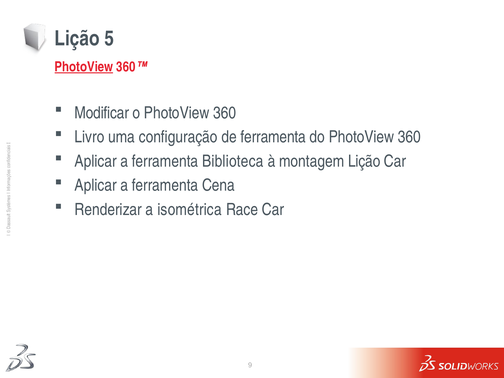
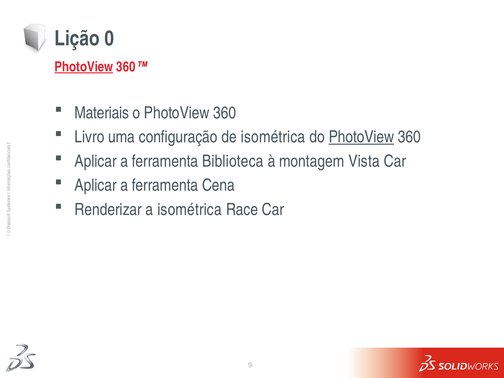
5: 5 -> 0
Modificar: Modificar -> Materiais
de ferramenta: ferramenta -> isométrica
PhotoView at (361, 137) underline: none -> present
montagem Lição: Lição -> Vista
